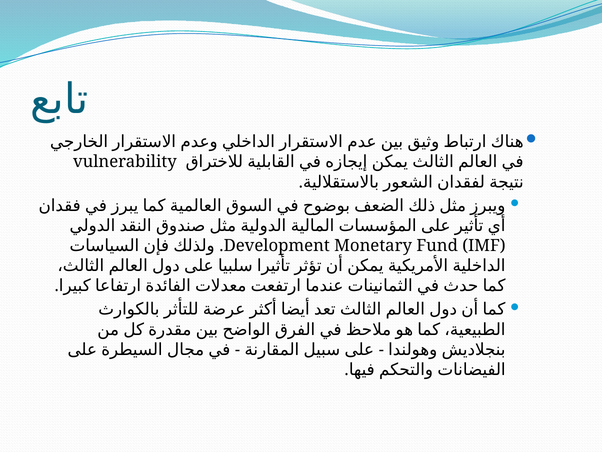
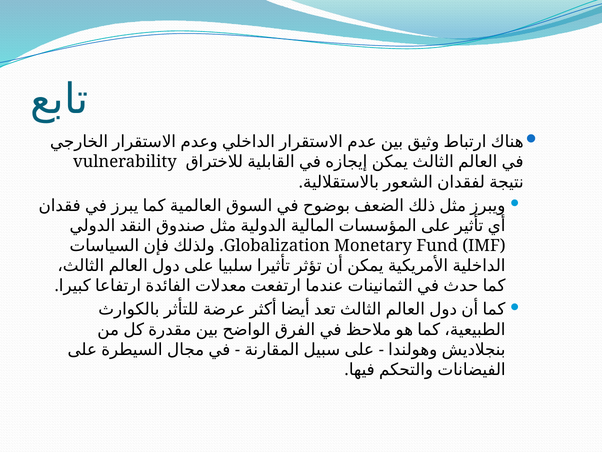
Development: Development -> Globalization
